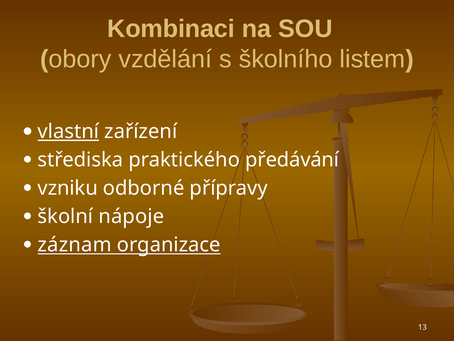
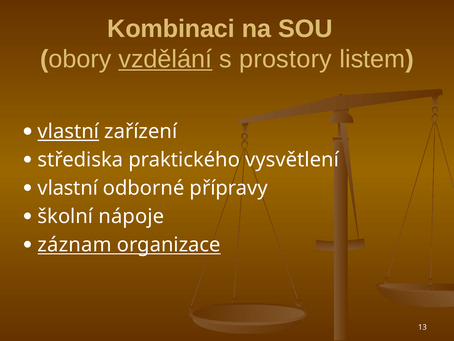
vzdělání underline: none -> present
školního: školního -> prostory
předávání: předávání -> vysvětlení
vzniku at (68, 188): vzniku -> vlastní
